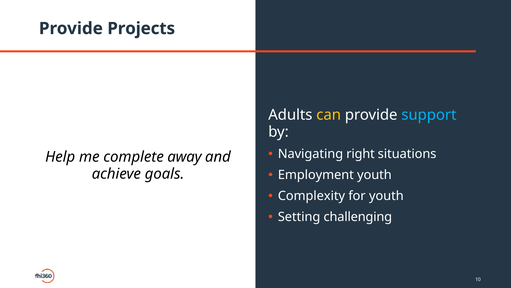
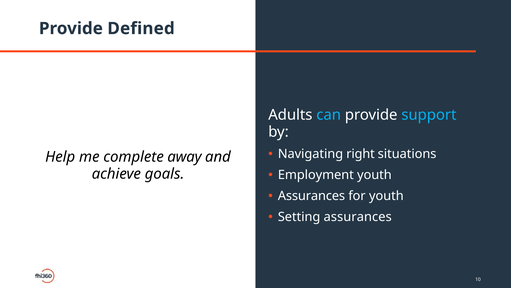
Projects: Projects -> Defined
can colour: yellow -> light blue
Complexity at (311, 196): Complexity -> Assurances
Setting challenging: challenging -> assurances
